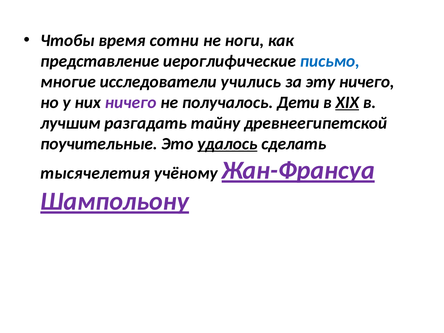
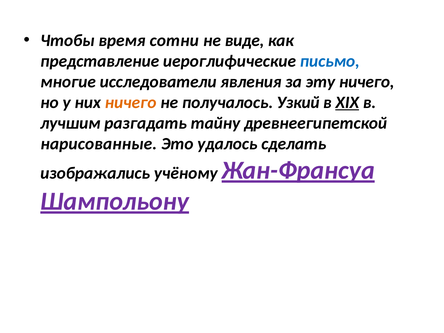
ноги: ноги -> виде
учились: учились -> явления
ничего at (131, 102) colour: purple -> orange
Дети: Дети -> Узкий
поучительные: поучительные -> нарисованные
удалось underline: present -> none
тысячелетия: тысячелетия -> изображались
